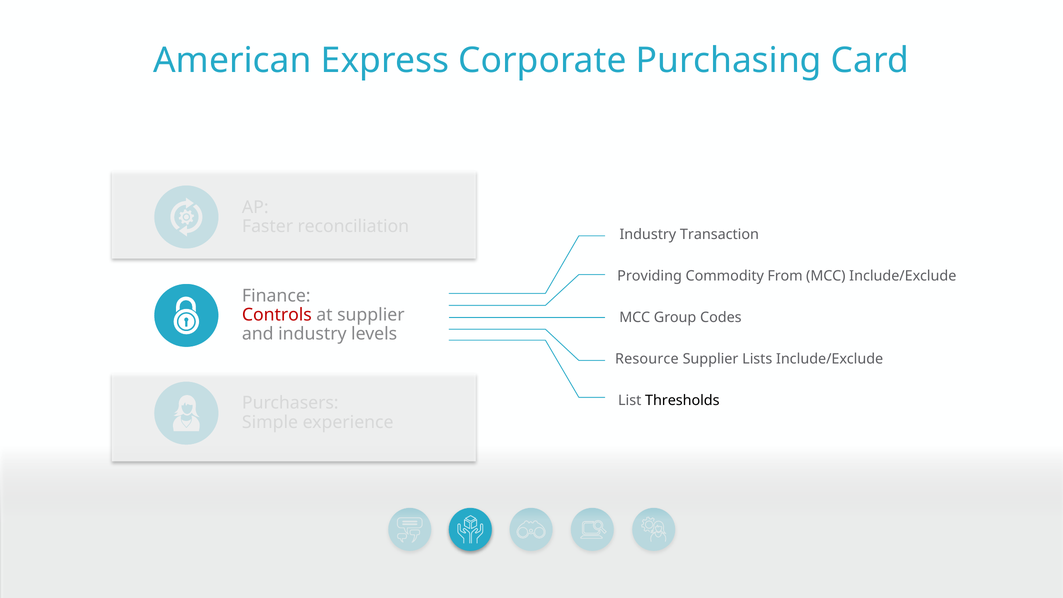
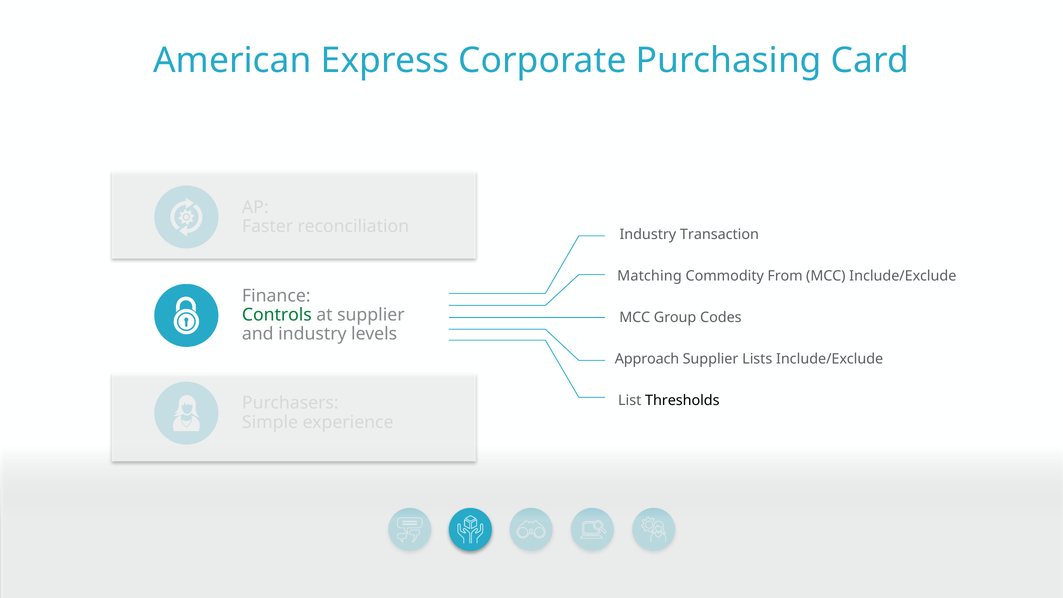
Providing: Providing -> Matching
Controls colour: red -> green
Resource: Resource -> Approach
